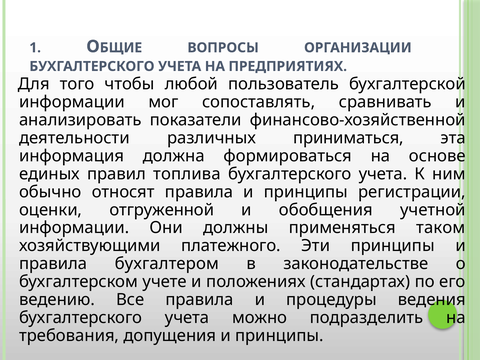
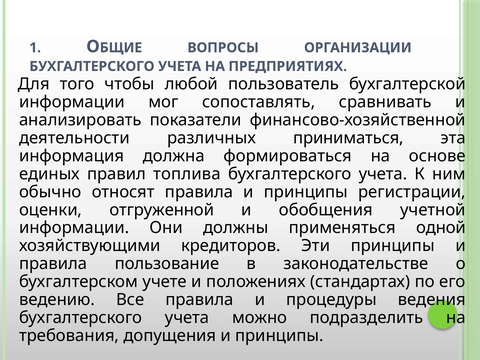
таком: таком -> одной
платежного: платежного -> кредиторов
бухгалтером: бухгалтером -> пользование
